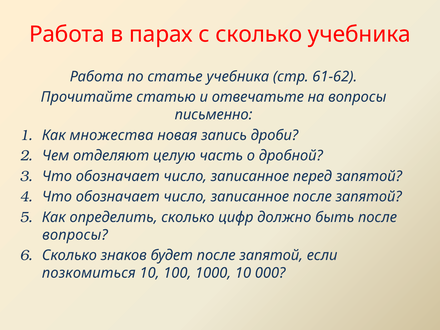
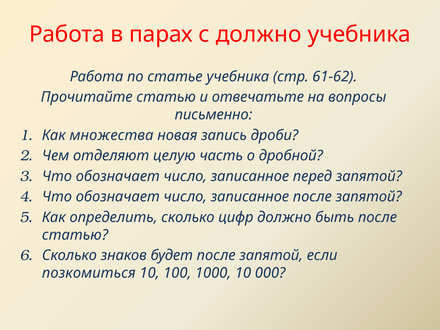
с сколько: сколько -> должно
вопросы at (75, 235): вопросы -> статью
